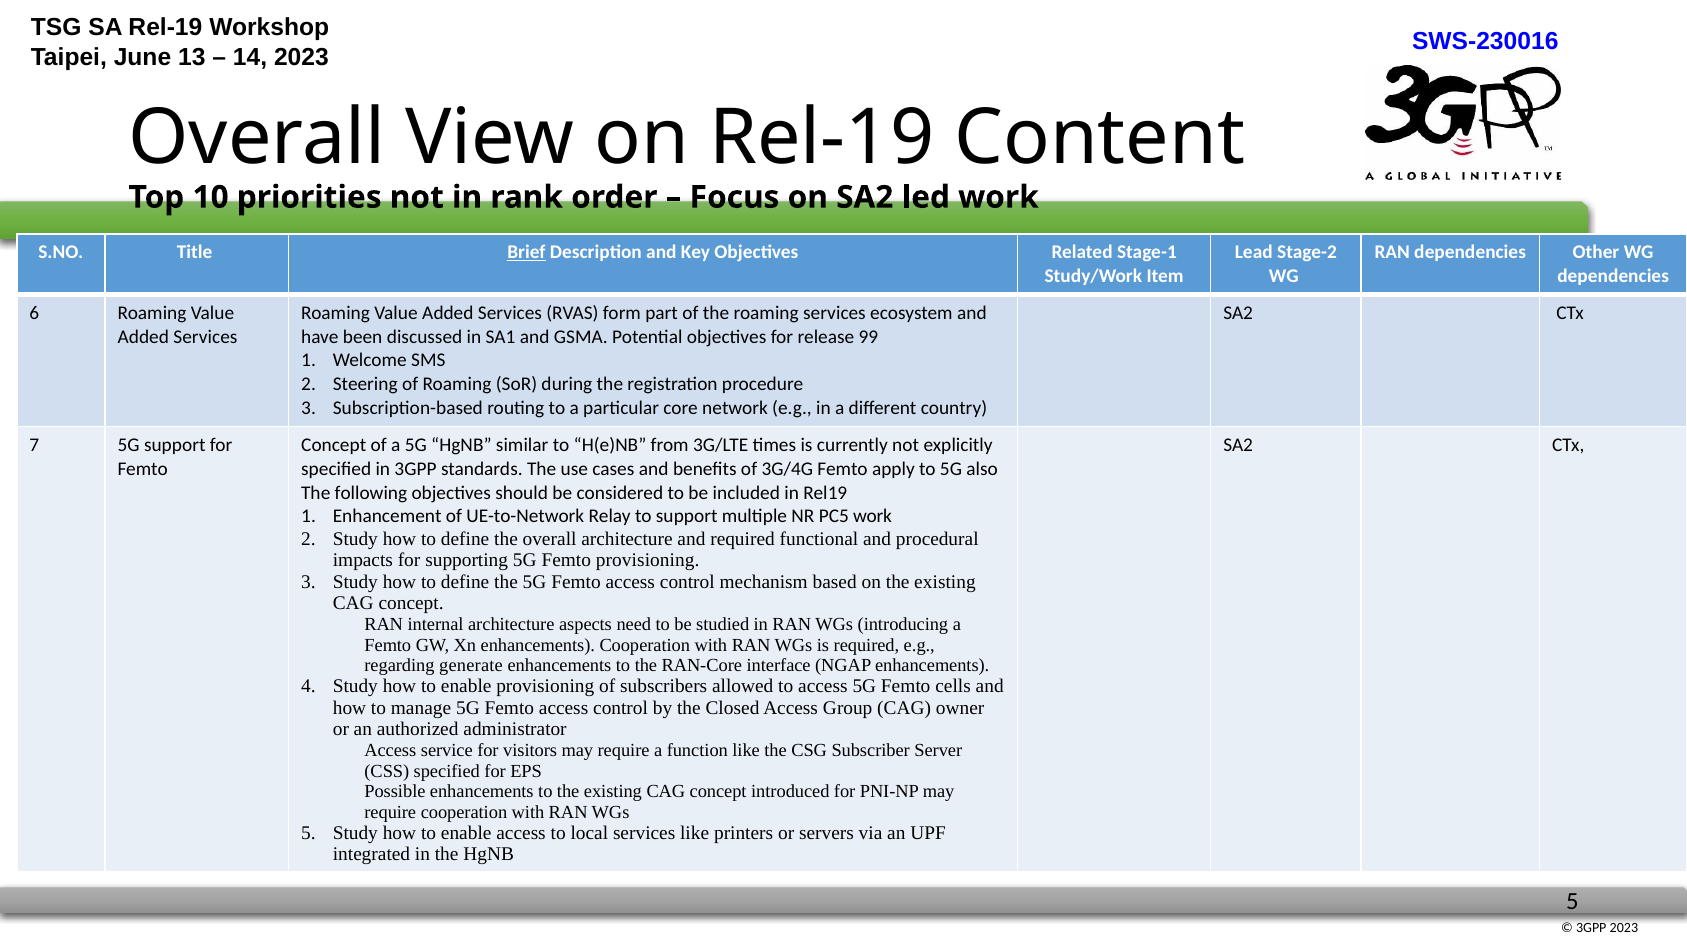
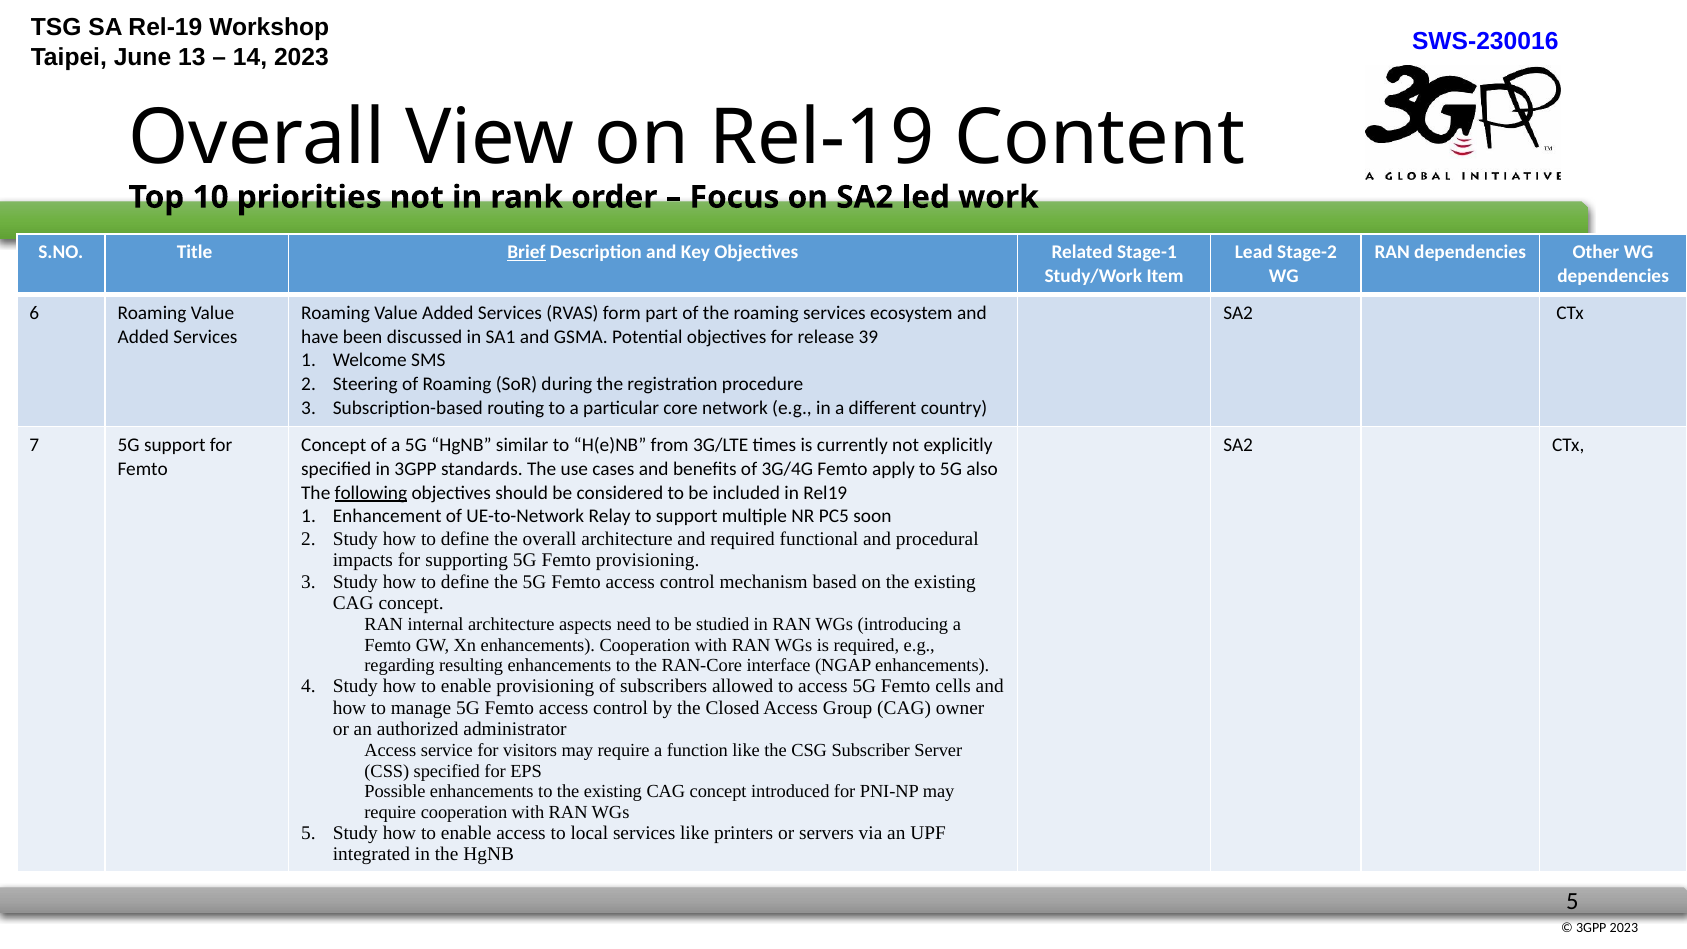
99: 99 -> 39
following underline: none -> present
PC5 work: work -> soon
generate: generate -> resulting
